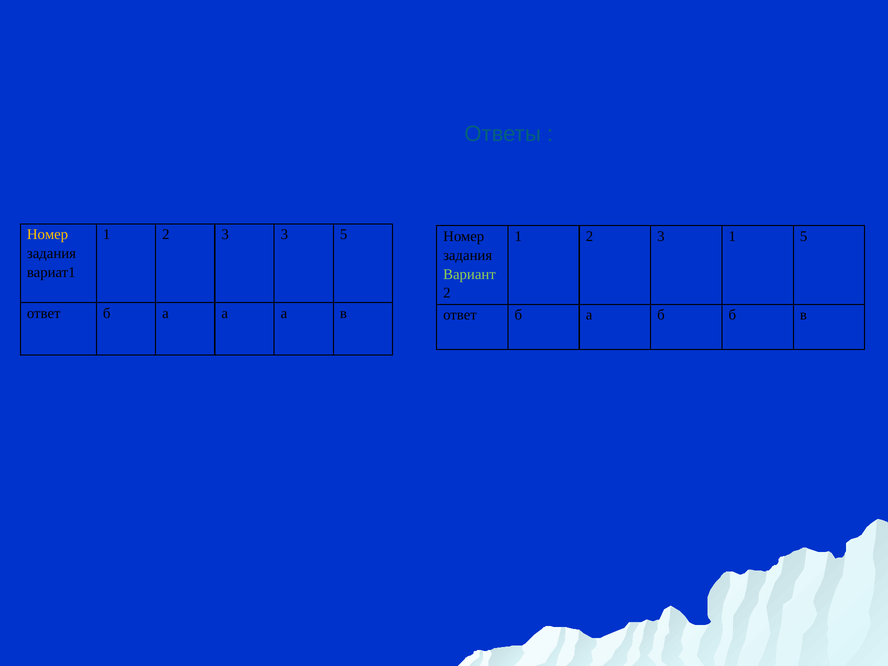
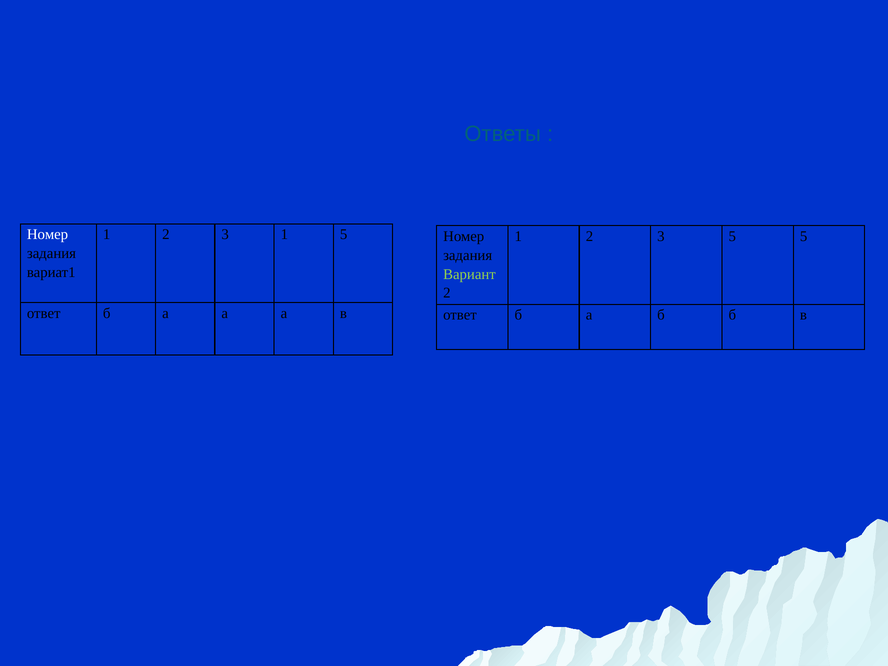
Номер at (48, 235) colour: yellow -> white
3 3: 3 -> 1
3 1: 1 -> 5
